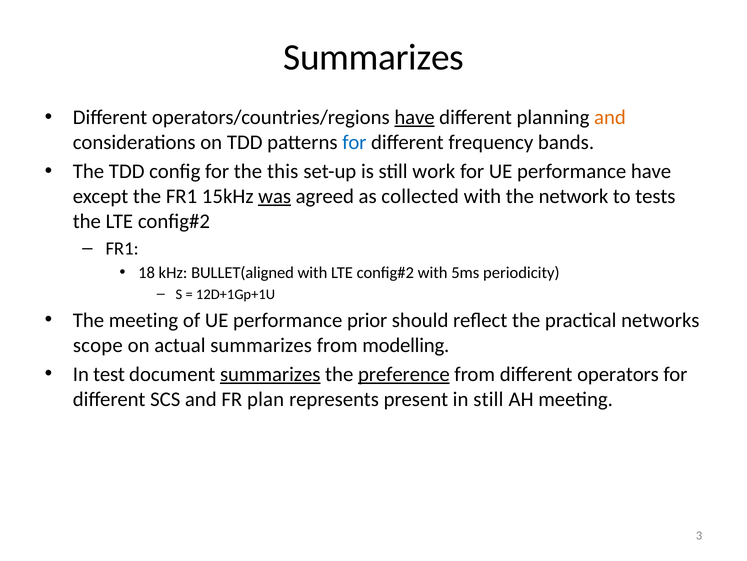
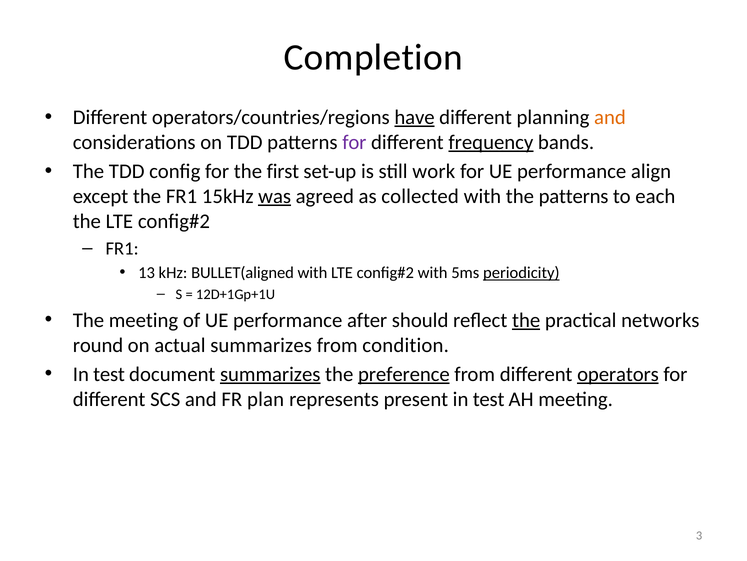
Summarizes at (374, 57): Summarizes -> Completion
for at (354, 142) colour: blue -> purple
frequency underline: none -> present
this: this -> first
performance have: have -> align
the network: network -> patterns
tests: tests -> each
18: 18 -> 13
periodicity underline: none -> present
prior: prior -> after
the at (526, 320) underline: none -> present
scope: scope -> round
modelling: modelling -> condition
operators underline: none -> present
present in still: still -> test
